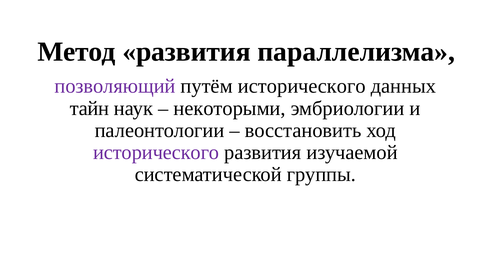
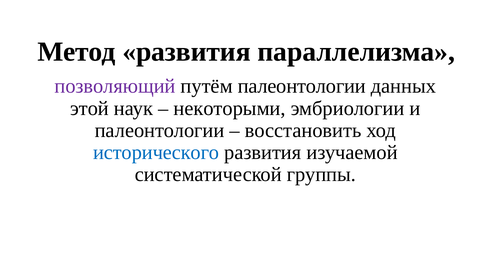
путём исторического: исторического -> палеонтологии
тайн: тайн -> этой
исторического at (156, 153) colour: purple -> blue
